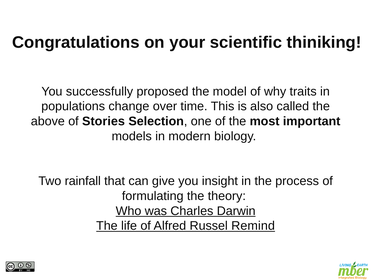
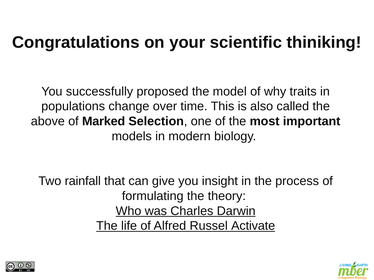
Stories: Stories -> Marked
Remind: Remind -> Activate
